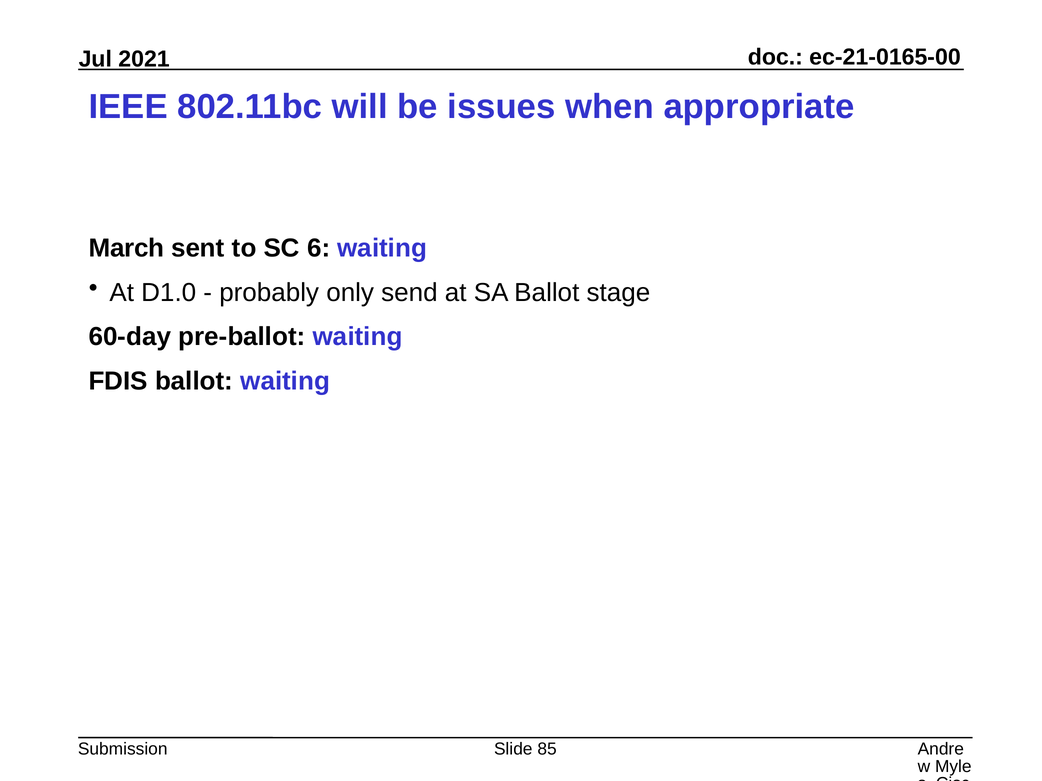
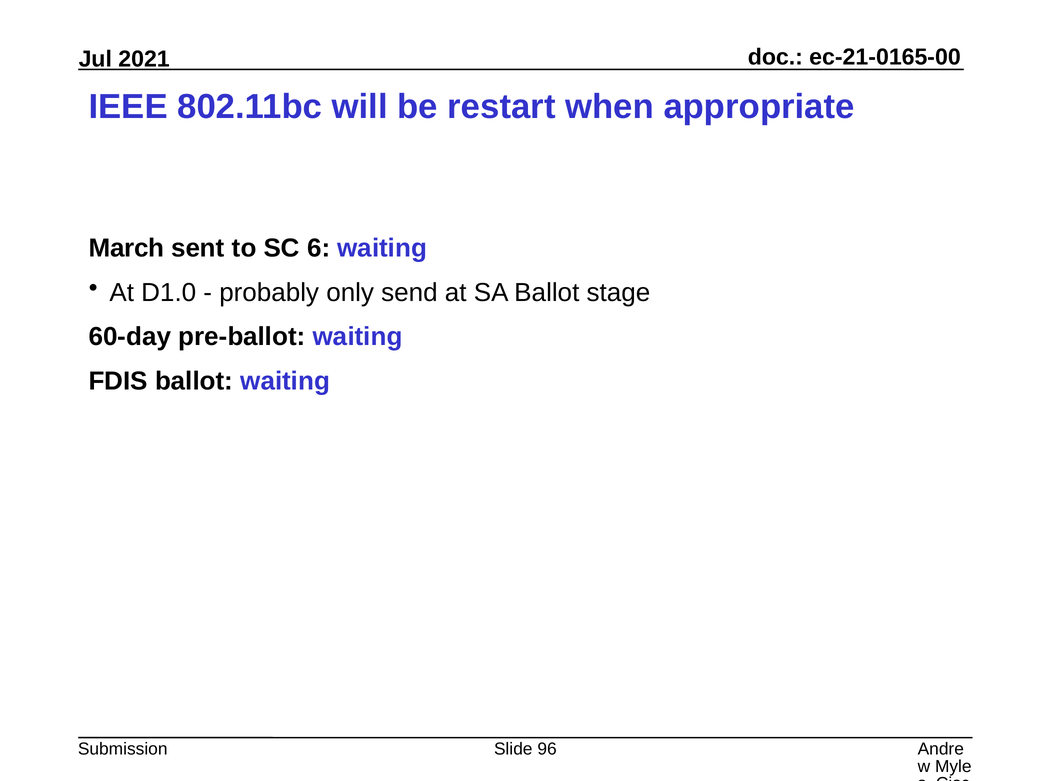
issues: issues -> restart
85: 85 -> 96
